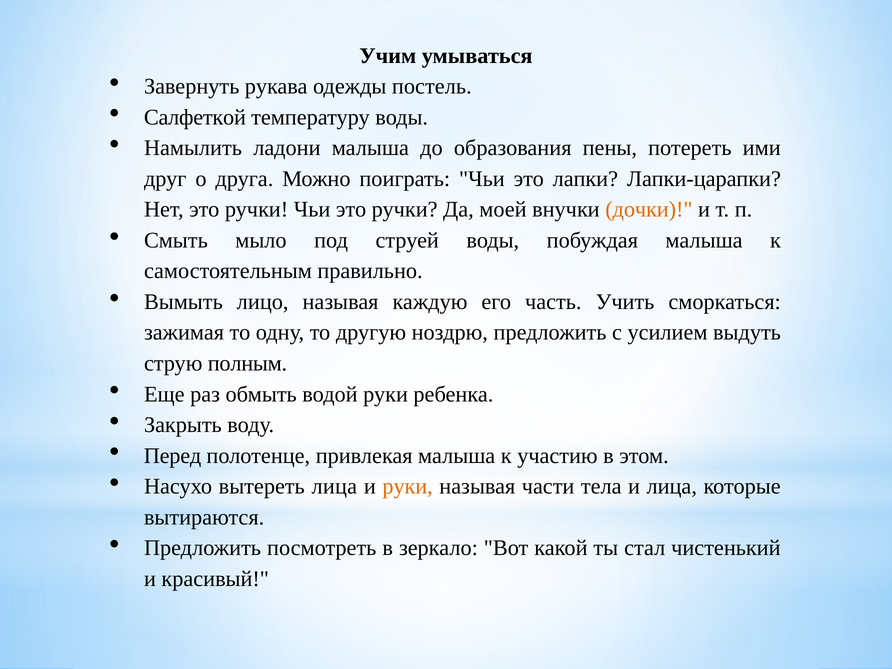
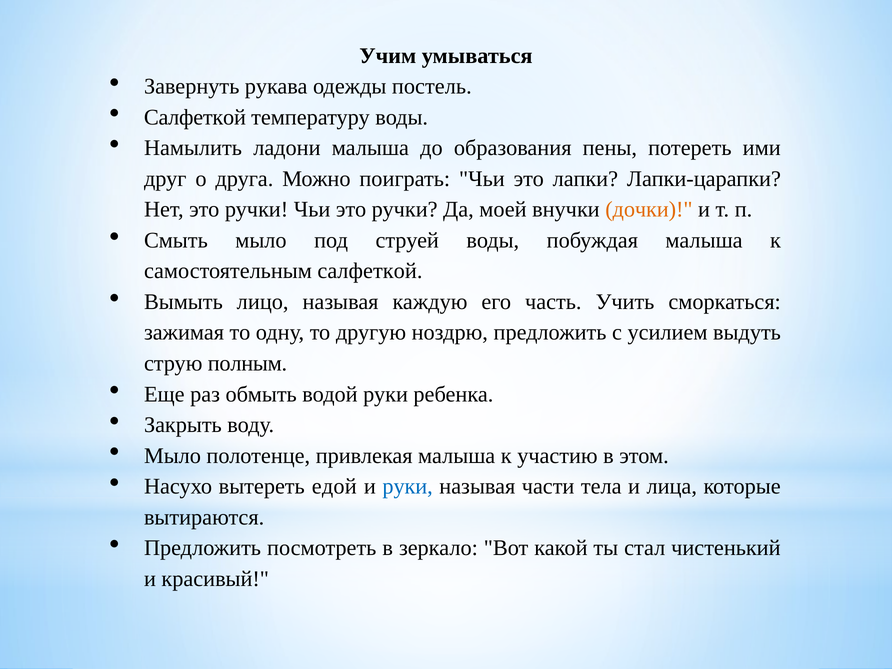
самостоятельным правильно: правильно -> салфеткой
Перед at (173, 456): Перед -> Мыло
вытереть лица: лица -> едой
руки at (408, 486) colour: orange -> blue
